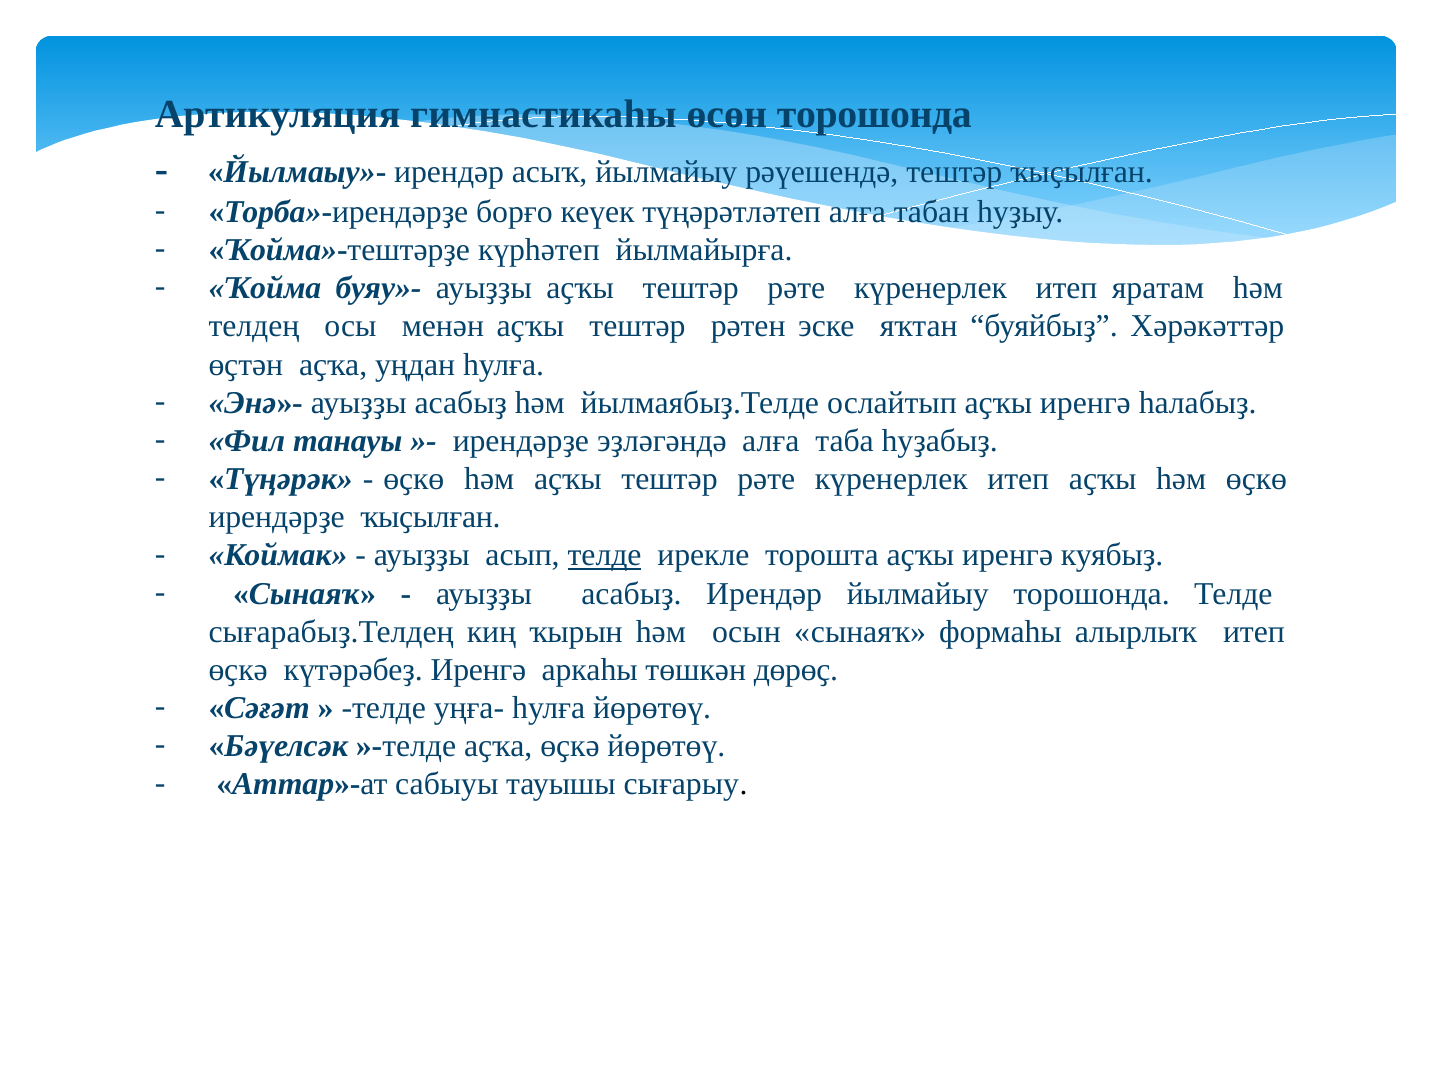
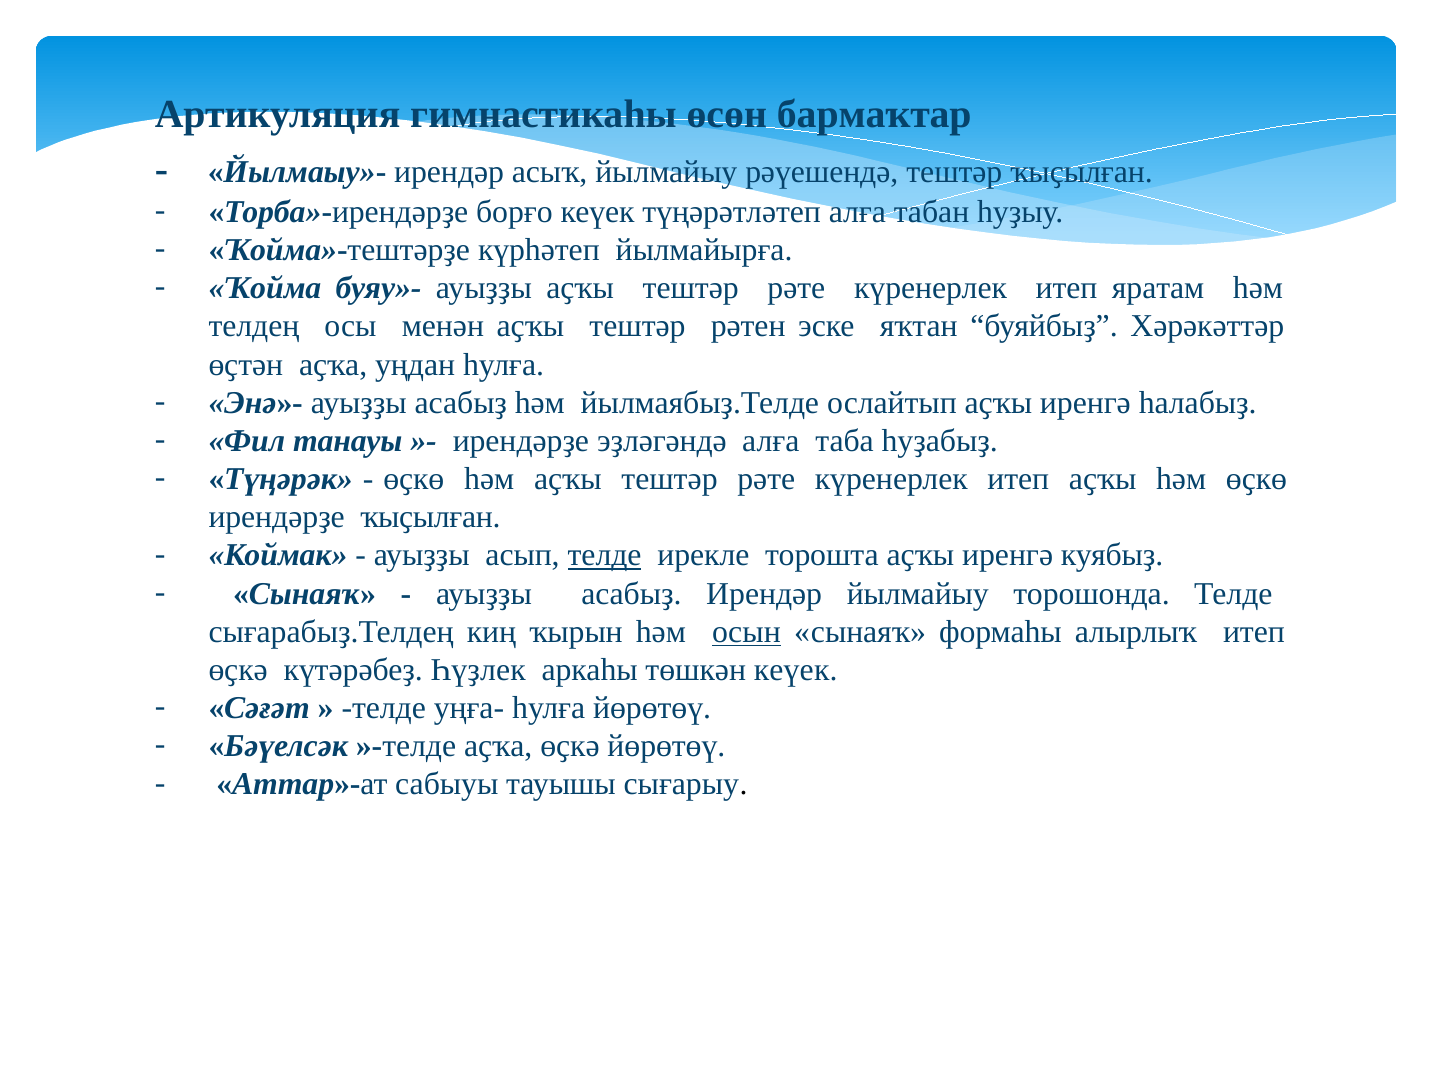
өсөн торошонда: торошонда -> бармаҡтар
осын underline: none -> present
күтәрәбеҙ Иренгә: Иренгә -> Һүҙлек
төшкән дөрөҫ: дөрөҫ -> кеүек
